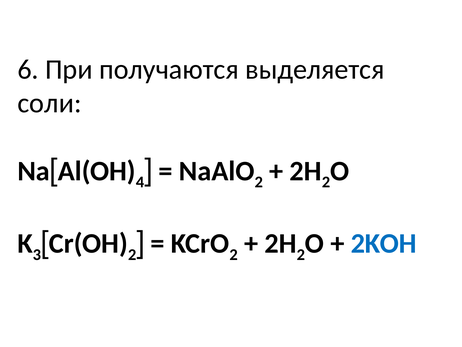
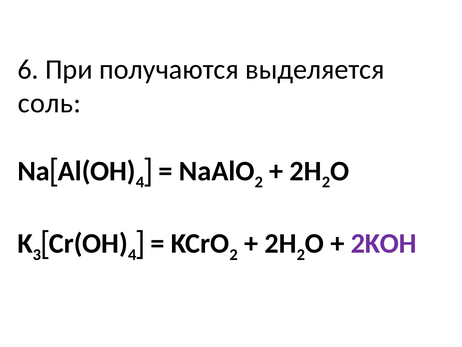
соли: соли -> соль
2 at (132, 254): 2 -> 4
2KOH colour: blue -> purple
